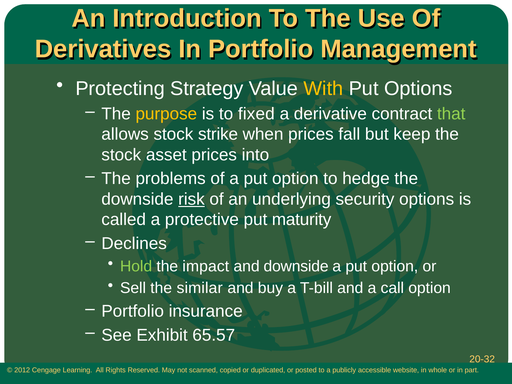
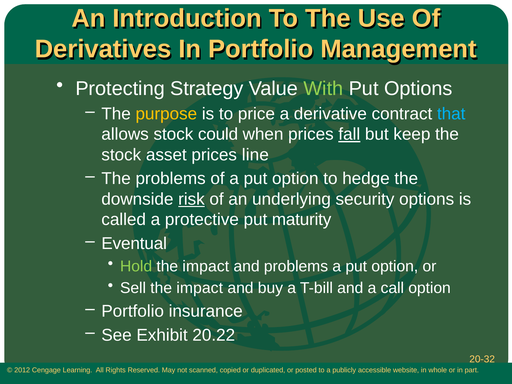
With colour: yellow -> light green
fixed: fixed -> price
that colour: light green -> light blue
strike: strike -> could
fall underline: none -> present
into: into -> line
Declines: Declines -> Eventual
and downside: downside -> problems
Sell the similar: similar -> impact
65.57: 65.57 -> 20.22
